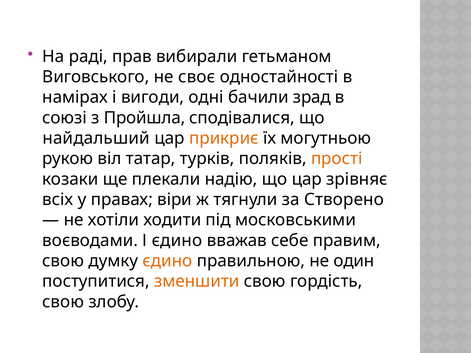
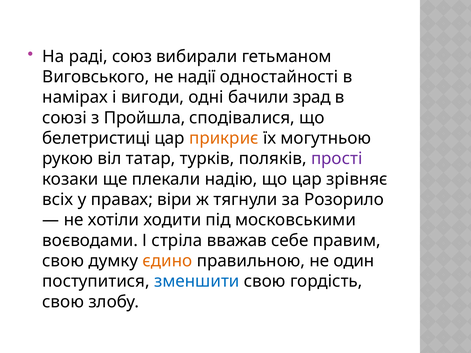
прав: прав -> союз
своє: своє -> надії
найдальший: найдальший -> белетристиці
прості colour: orange -> purple
Створено: Створено -> Розорило
І єдино: єдино -> стріла
зменшити colour: orange -> blue
